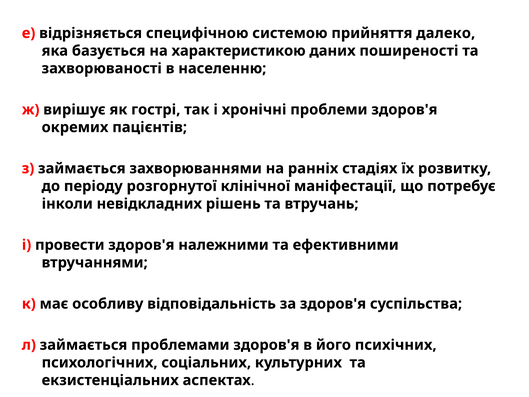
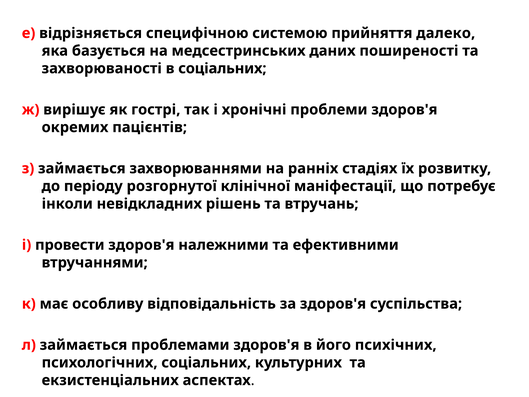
характеристикою: характеристикою -> медсестринських
в населенню: населенню -> соціальних
